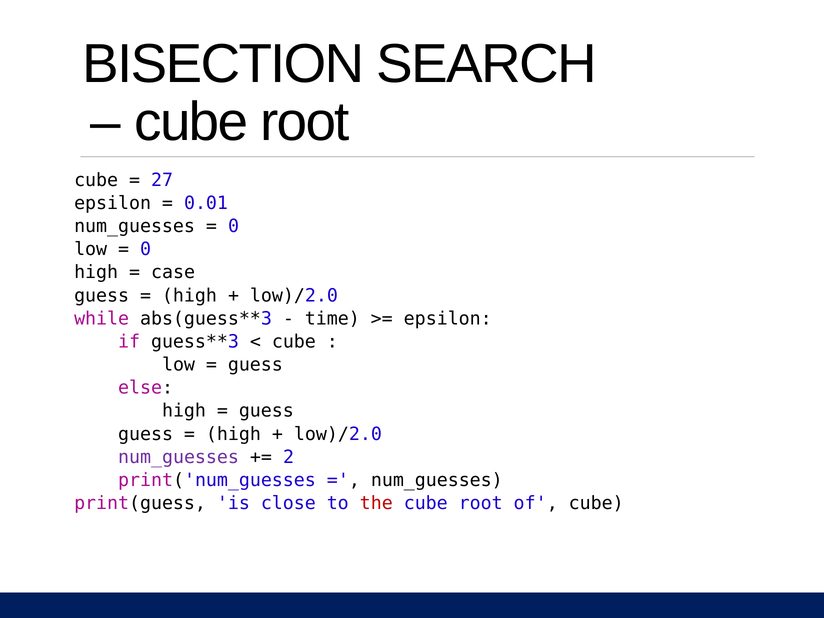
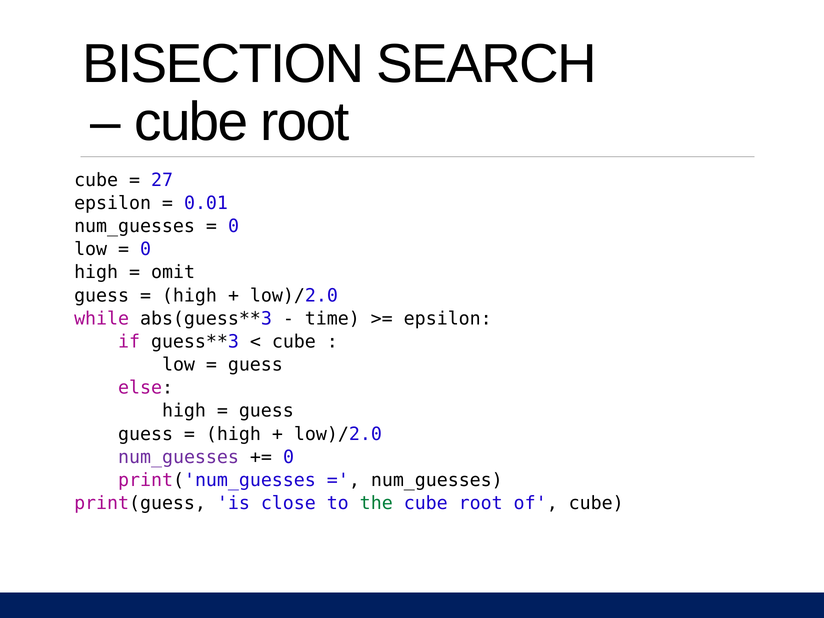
case: case -> omit
2 at (289, 457): 2 -> 0
the colour: red -> green
